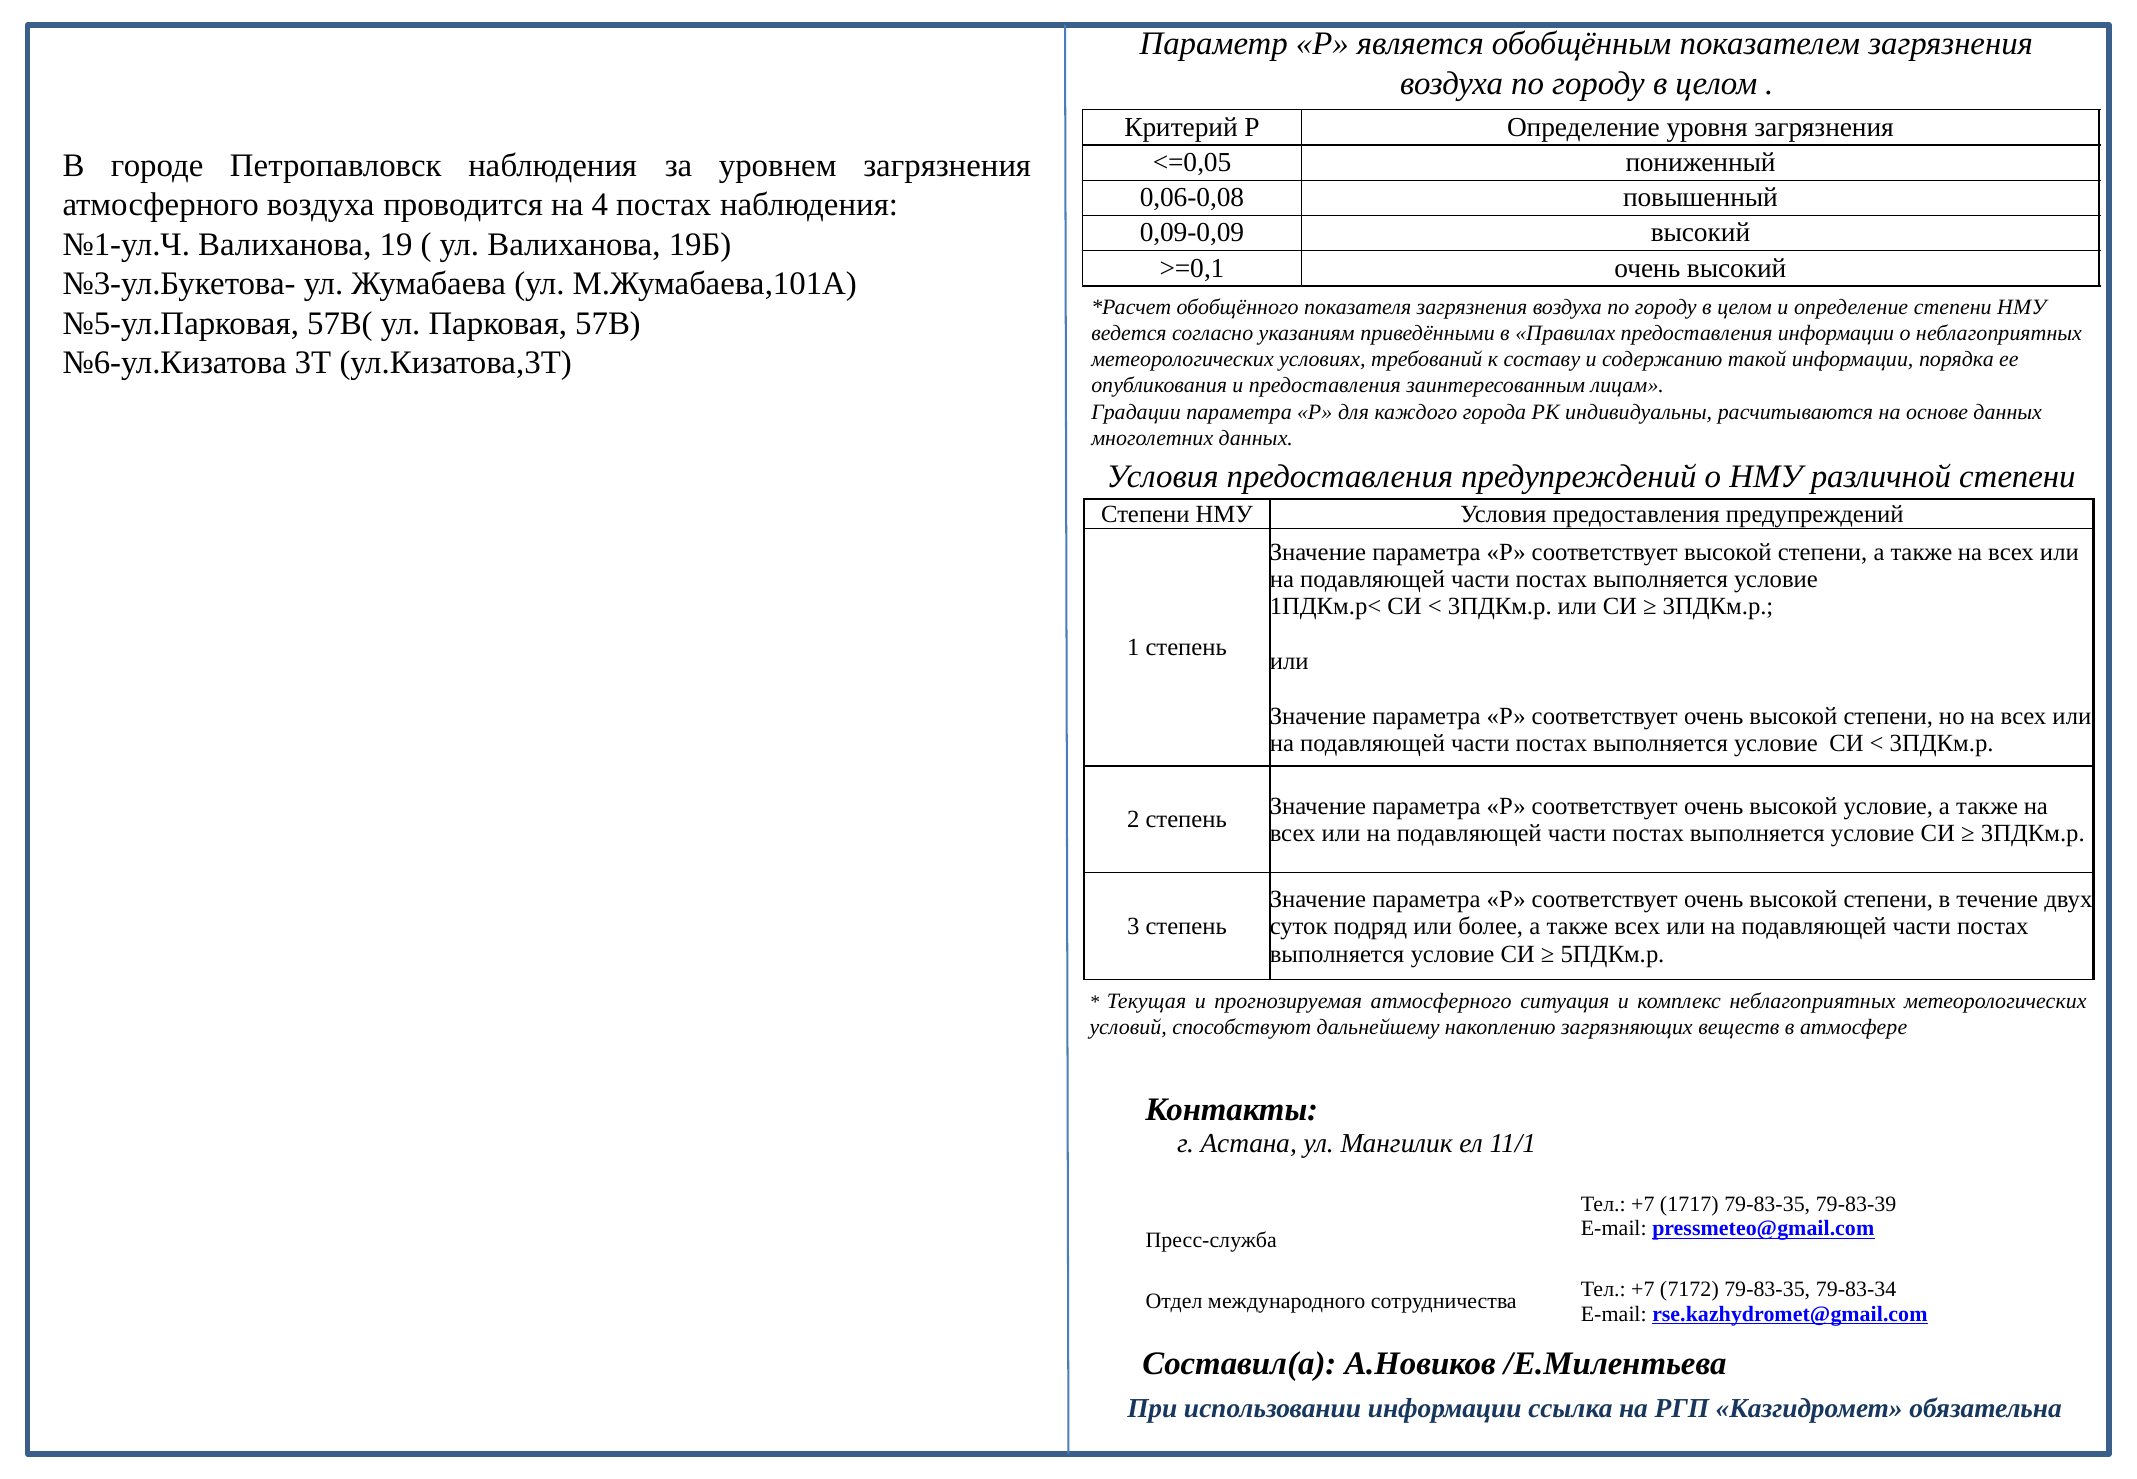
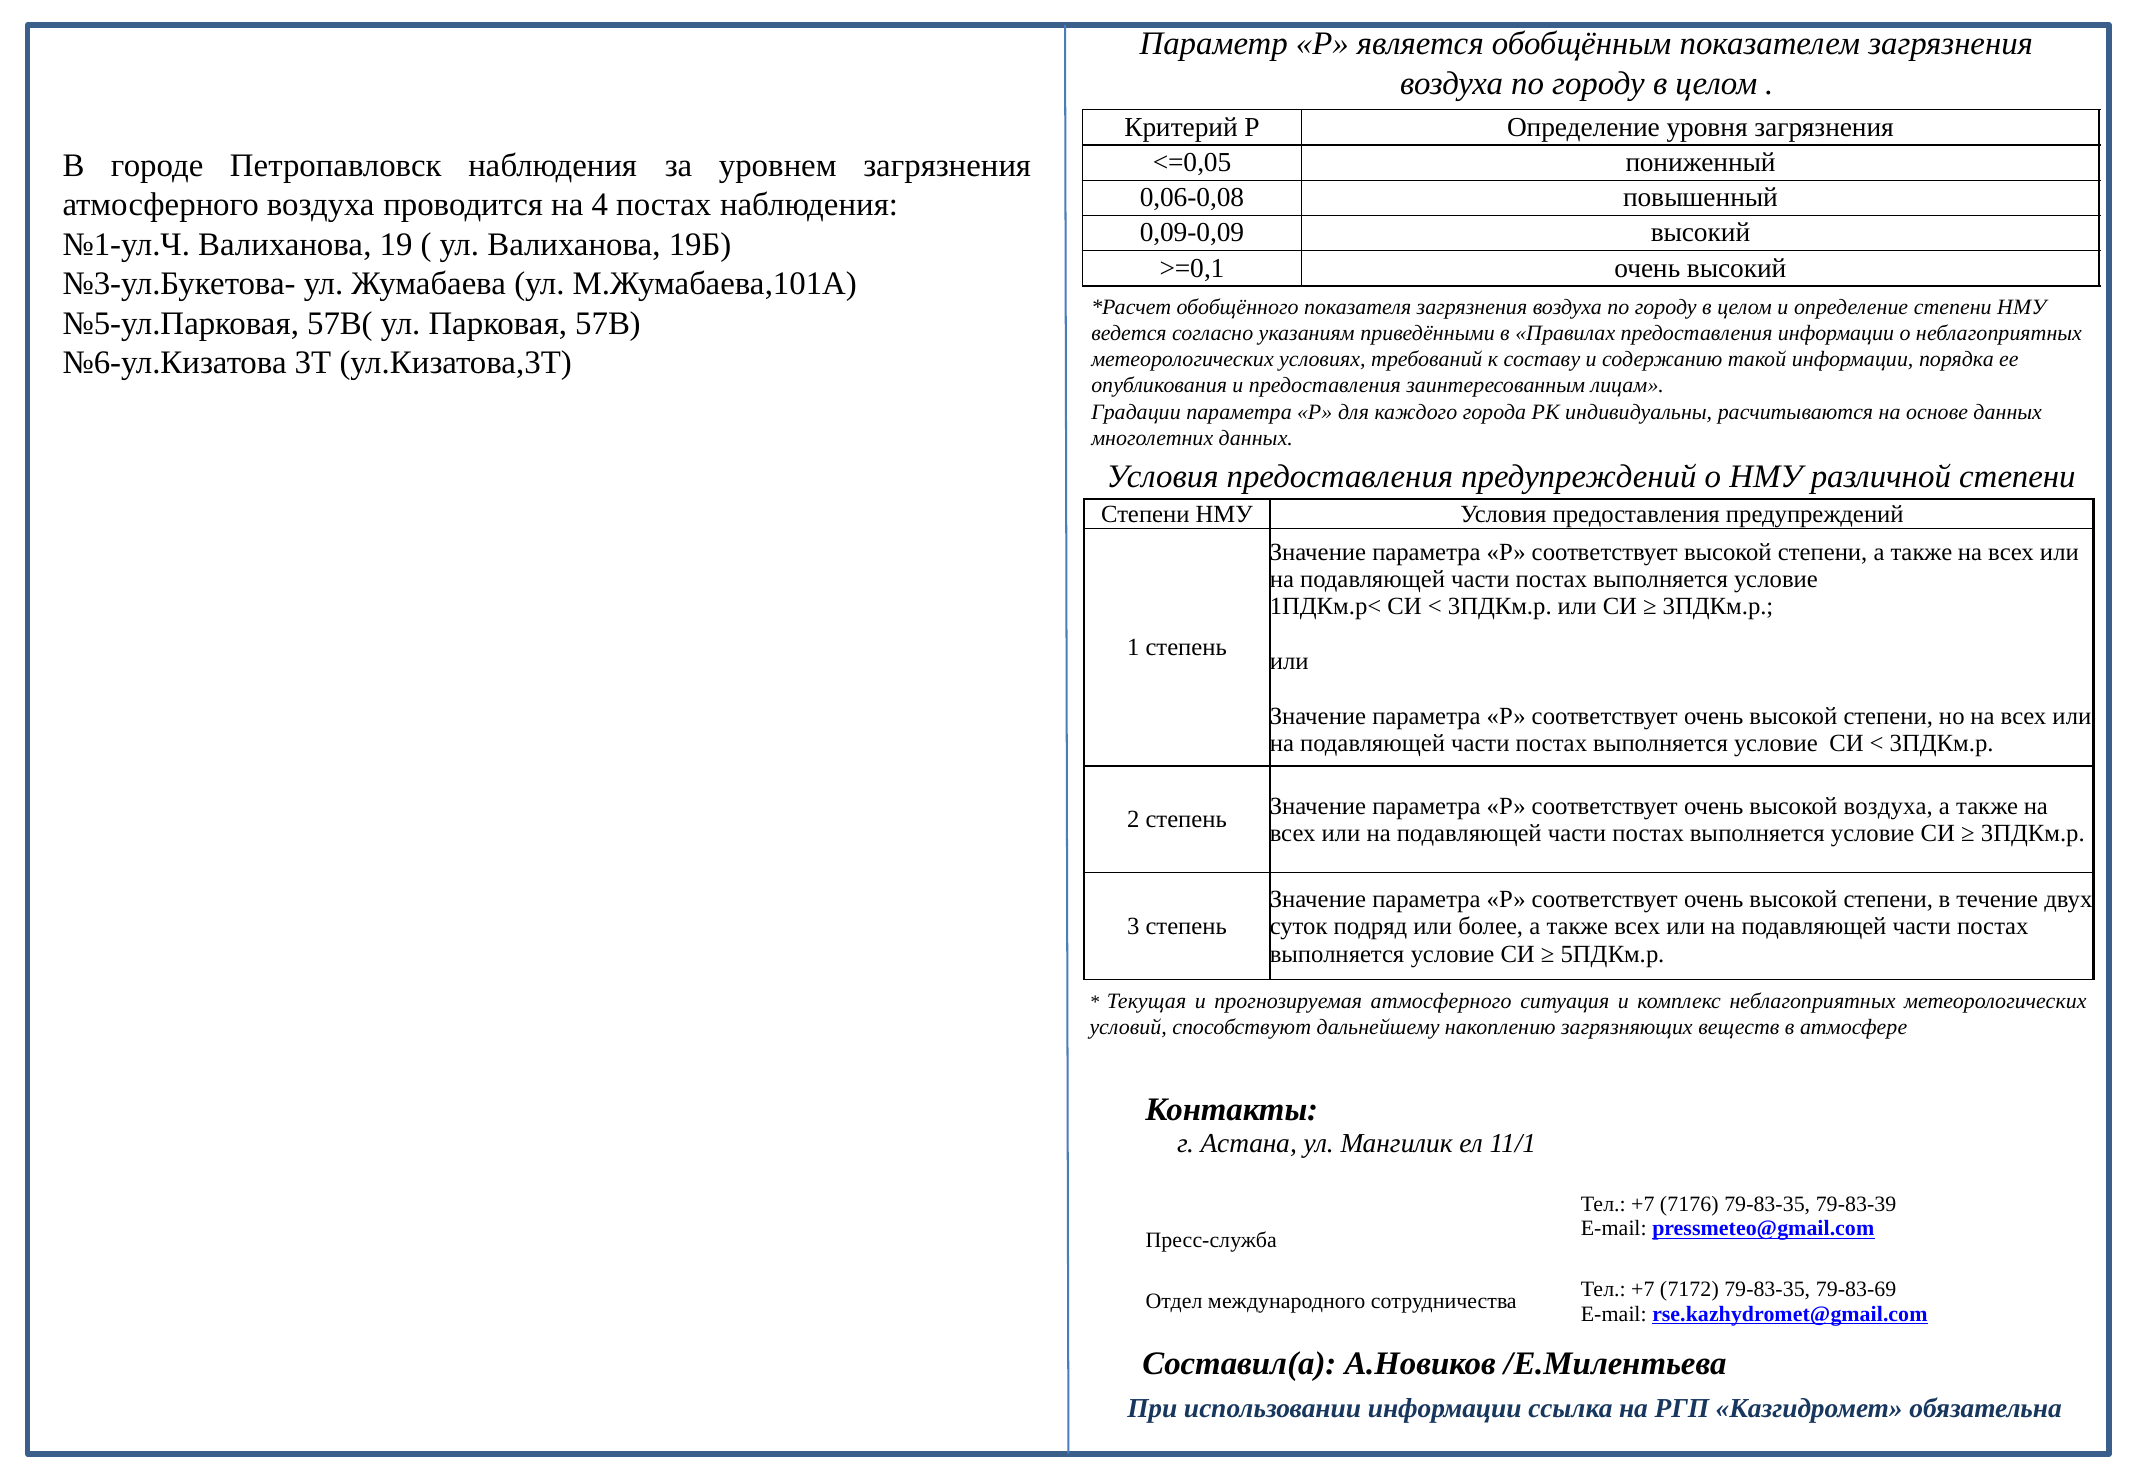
высокой условие: условие -> воздуха
1717: 1717 -> 7176
79-83-34: 79-83-34 -> 79-83-69
